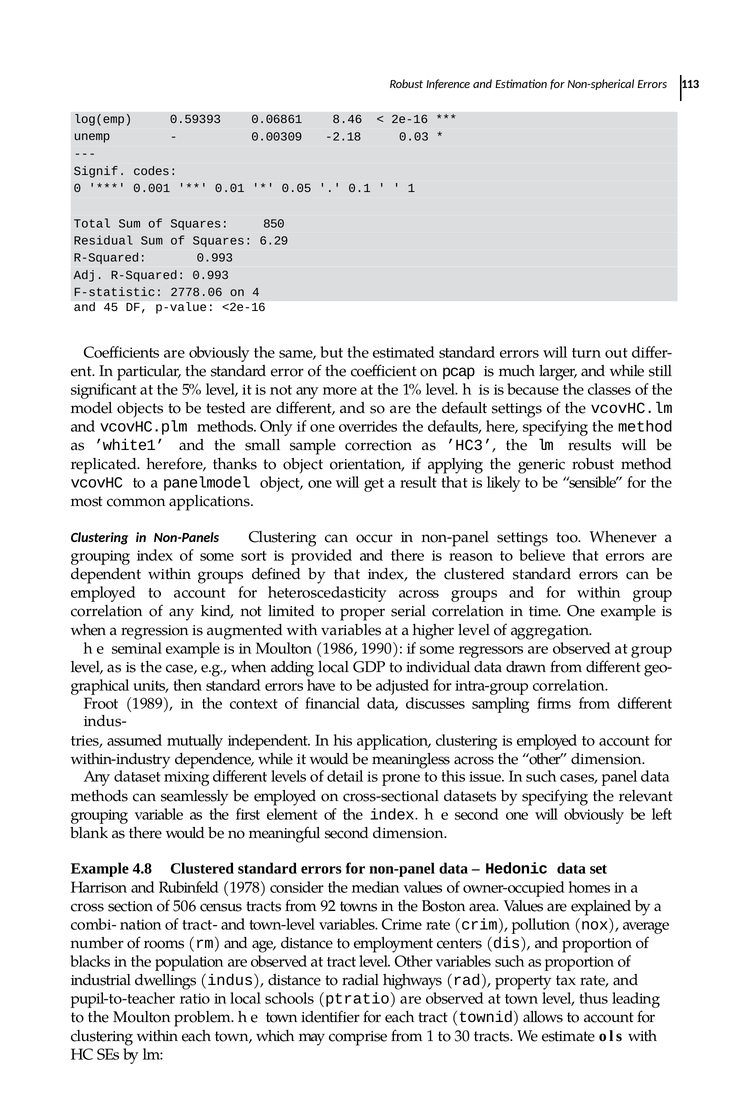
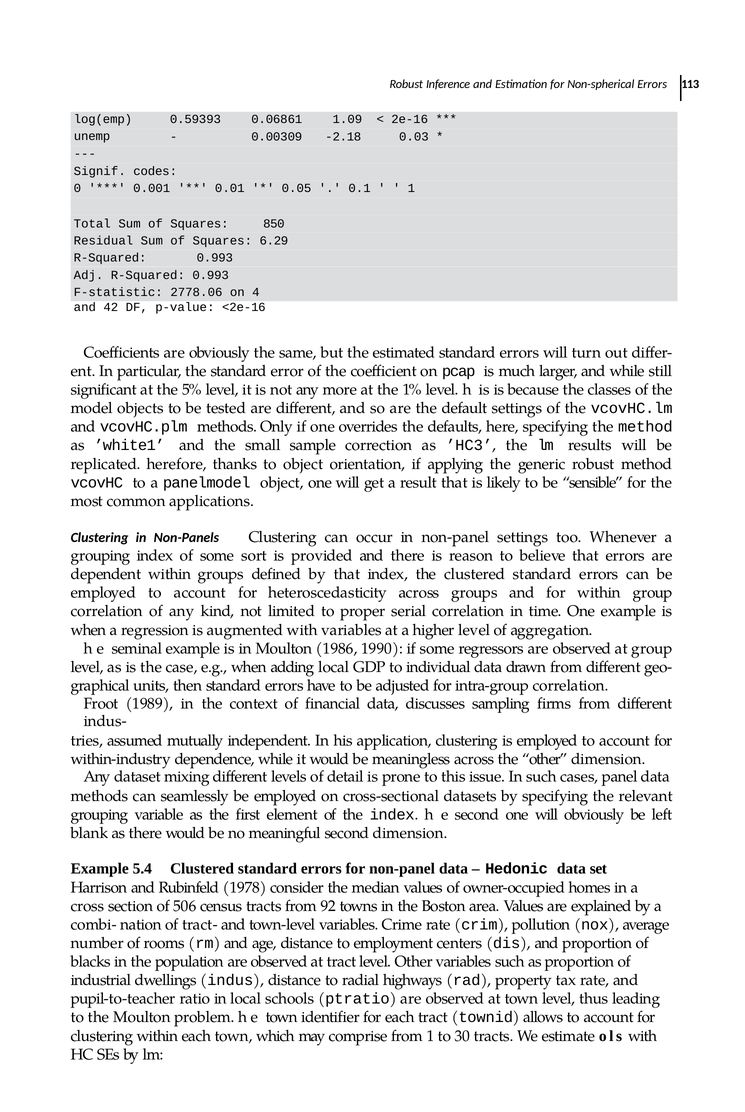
8.46: 8.46 -> 1.09
45: 45 -> 42
4.8: 4.8 -> 5.4
